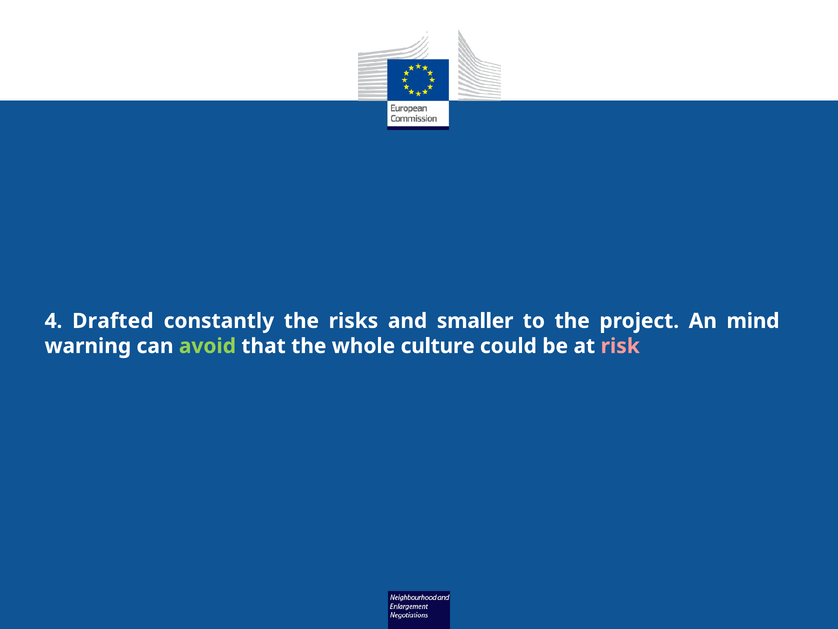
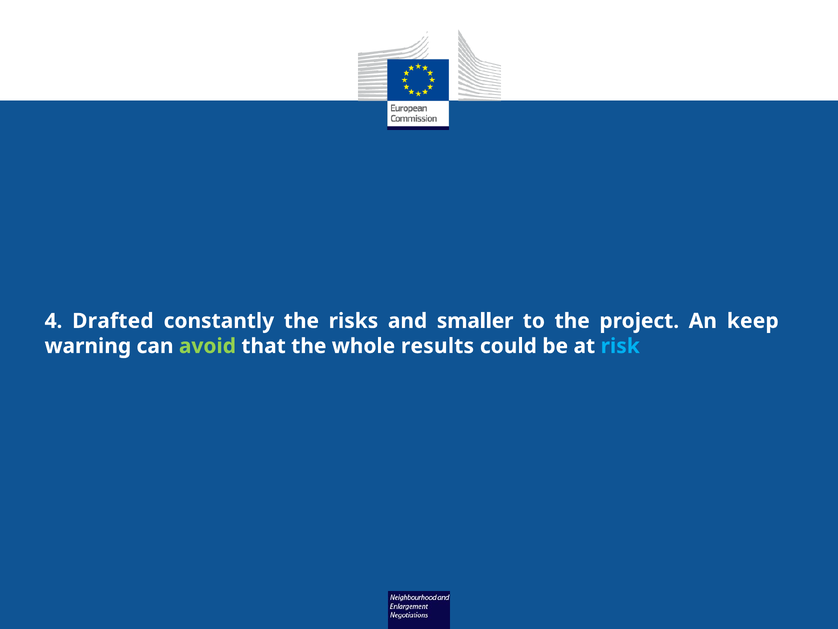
mind: mind -> keep
culture: culture -> results
risk colour: pink -> light blue
